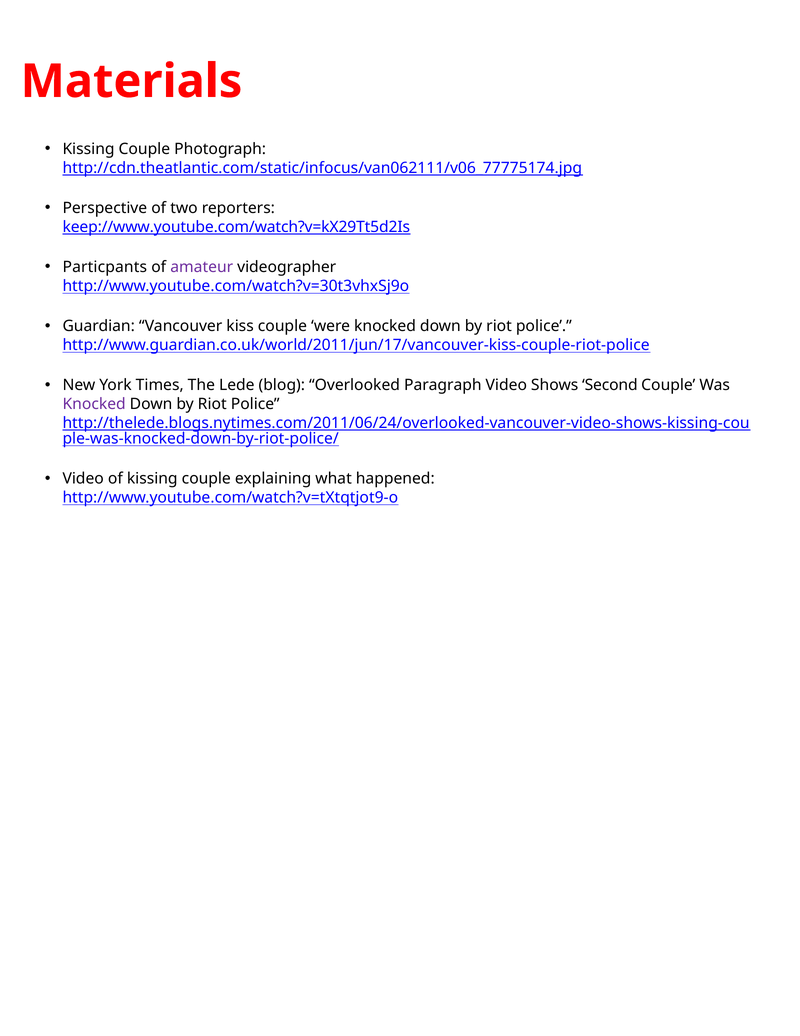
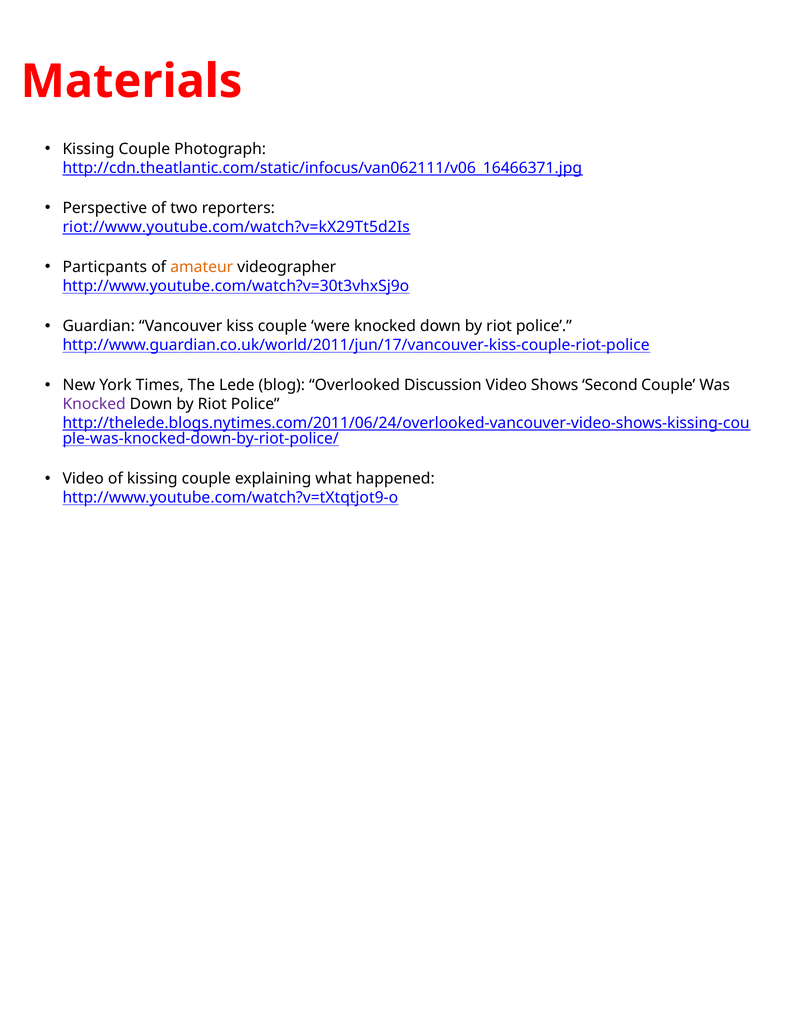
http://cdn.theatlantic.com/static/infocus/van062111/v06_77775174.jpg: http://cdn.theatlantic.com/static/infocus/van062111/v06_77775174.jpg -> http://cdn.theatlantic.com/static/infocus/van062111/v06_16466371.jpg
keep://www.youtube.com/watch?v=kX29Tt5d2Is: keep://www.youtube.com/watch?v=kX29Tt5d2Is -> riot://www.youtube.com/watch?v=kX29Tt5d2Is
amateur colour: purple -> orange
Paragraph: Paragraph -> Discussion
